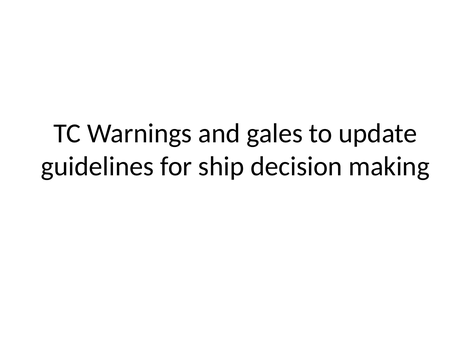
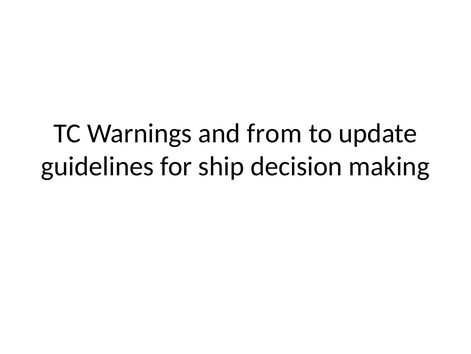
gales: gales -> from
